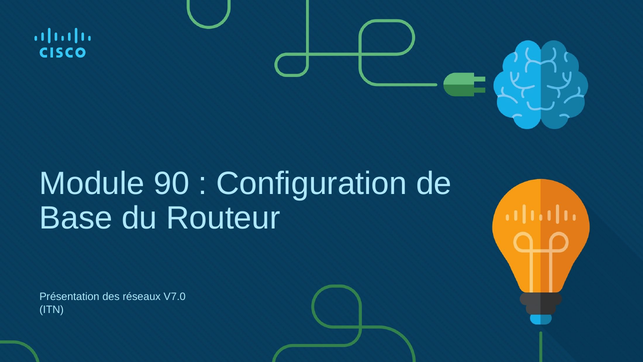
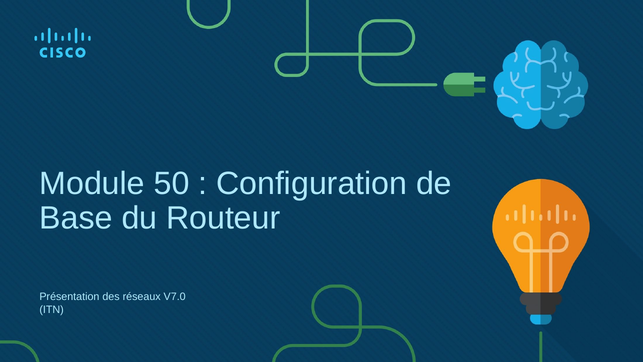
90: 90 -> 50
